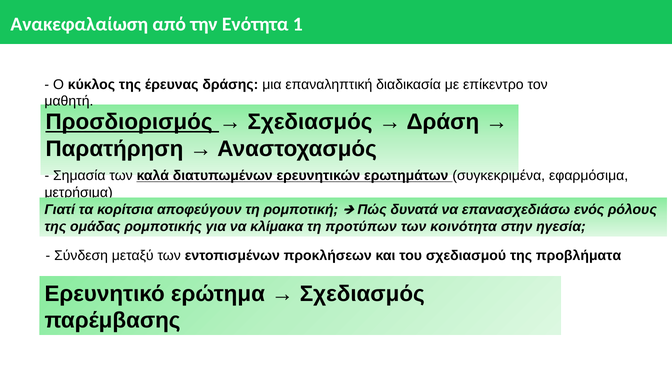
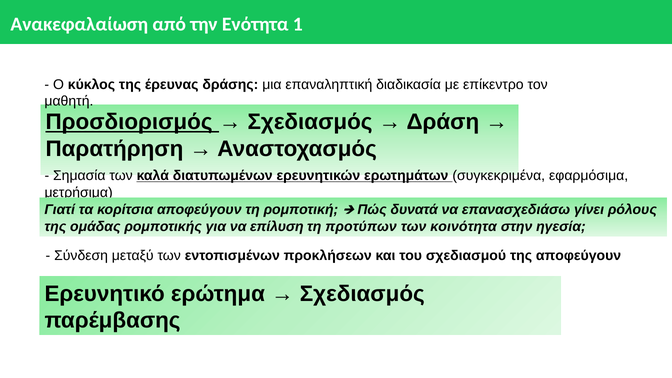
ενός: ενός -> γίνει
κλίμακα: κλίμακα -> επίλυση
της προβλήματα: προβλήματα -> αποφεύγουν
